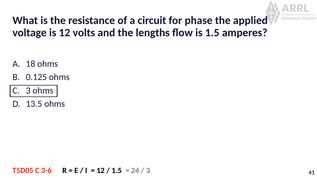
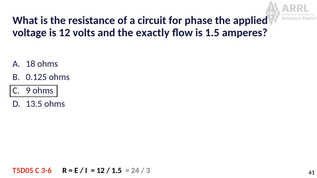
lengths: lengths -> exactly
C 3: 3 -> 9
